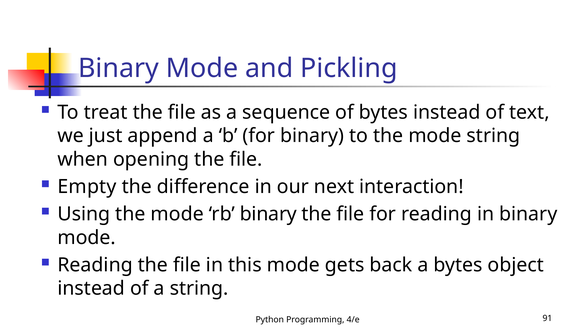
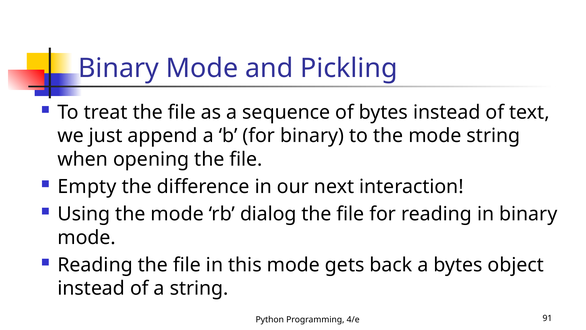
rb binary: binary -> dialog
